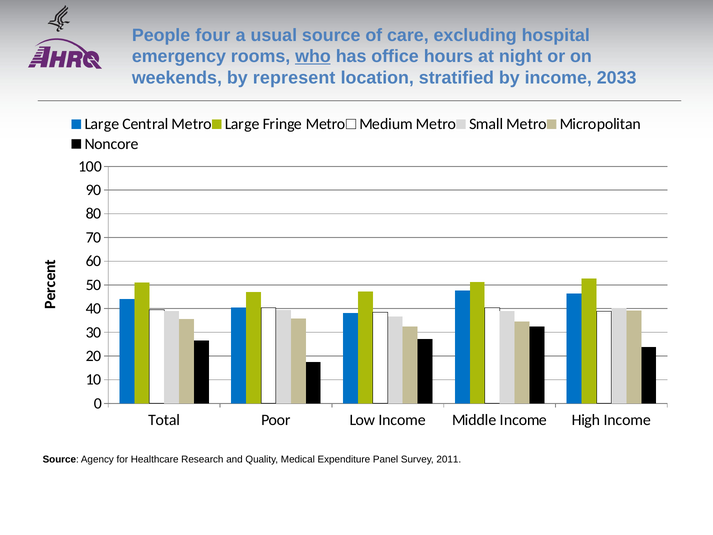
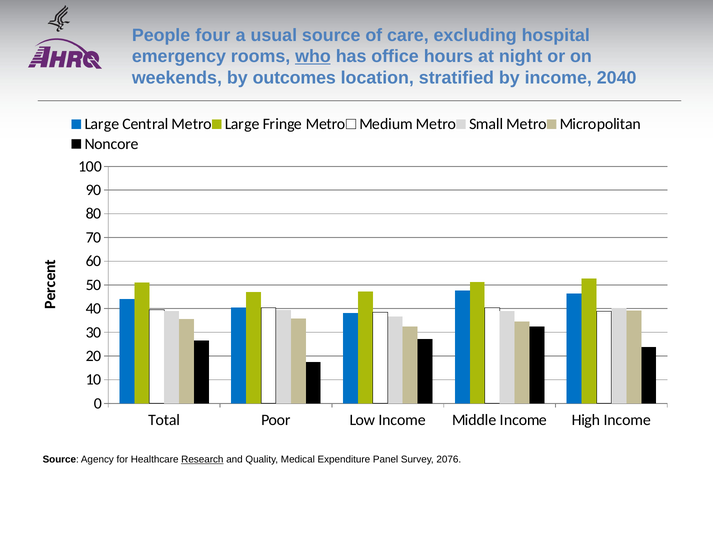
represent: represent -> outcomes
2033: 2033 -> 2040
Research underline: none -> present
2011: 2011 -> 2076
